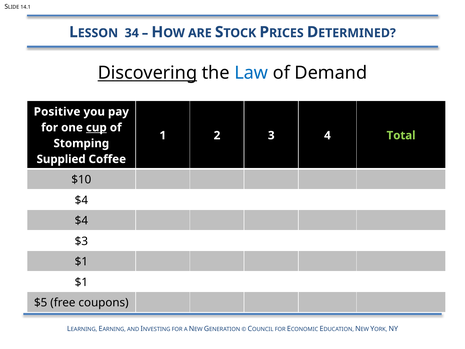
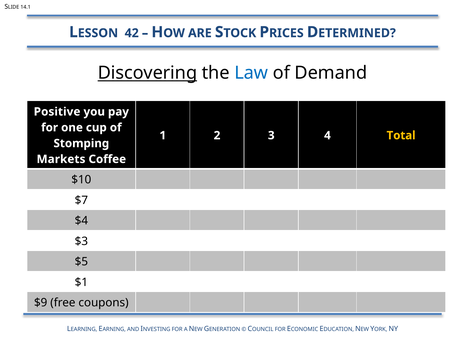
34: 34 -> 42
cup underline: present -> none
Total colour: light green -> yellow
Supplied: Supplied -> Markets
$4 at (81, 200): $4 -> $7
$1 at (81, 262): $1 -> $5
$5: $5 -> $9
